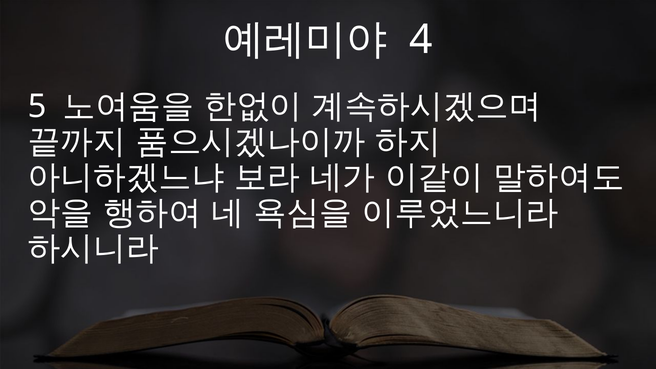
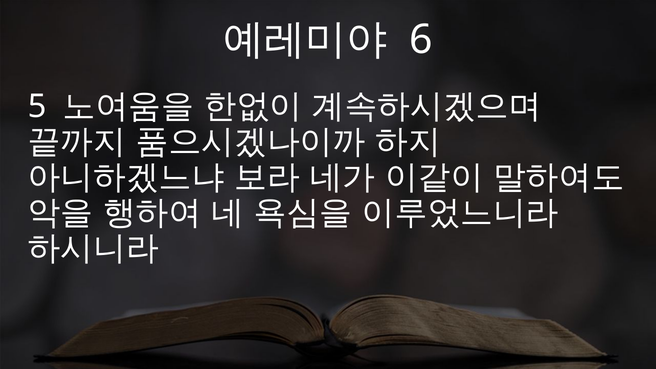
4: 4 -> 6
